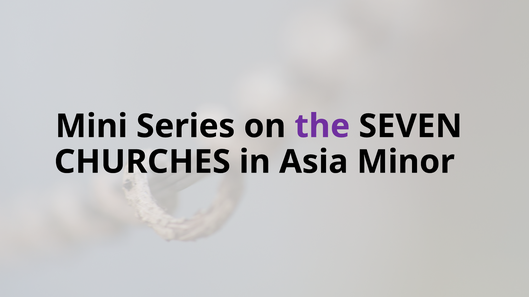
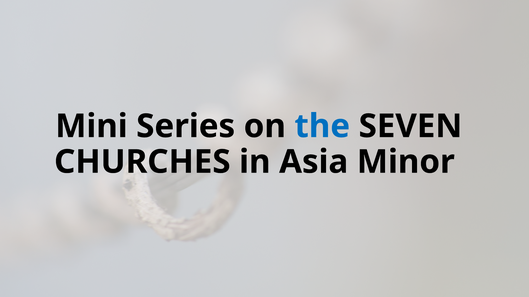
the colour: purple -> blue
